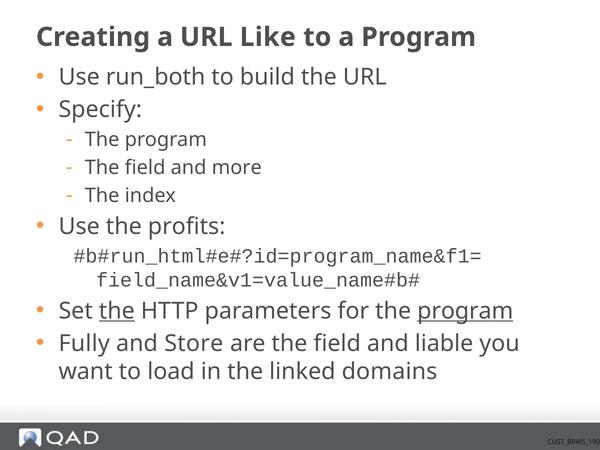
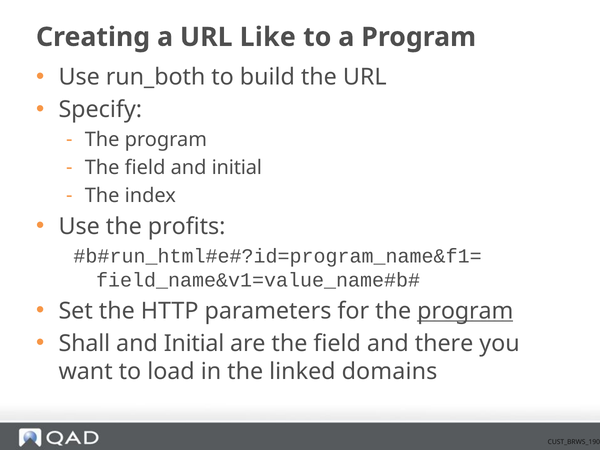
field and more: more -> initial
the at (117, 311) underline: present -> none
Fully: Fully -> Shall
Store at (194, 344): Store -> Initial
liable: liable -> there
